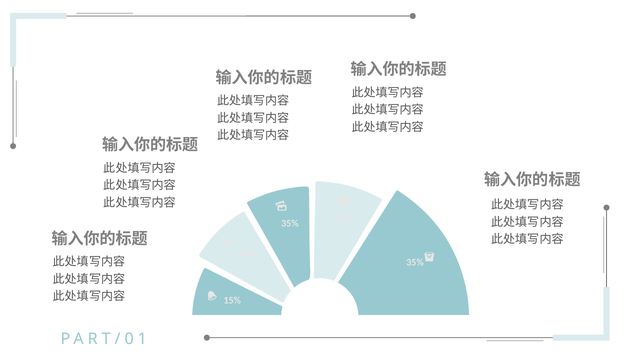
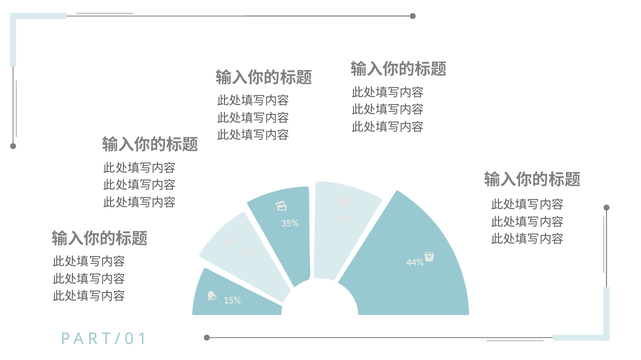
35% at (415, 263): 35% -> 44%
